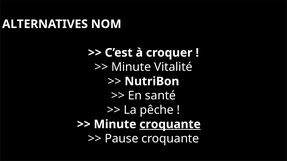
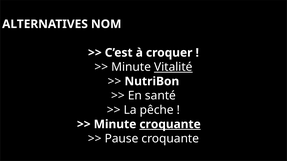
Vitalité underline: none -> present
